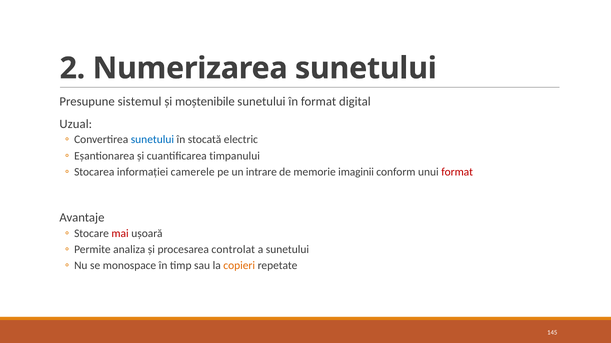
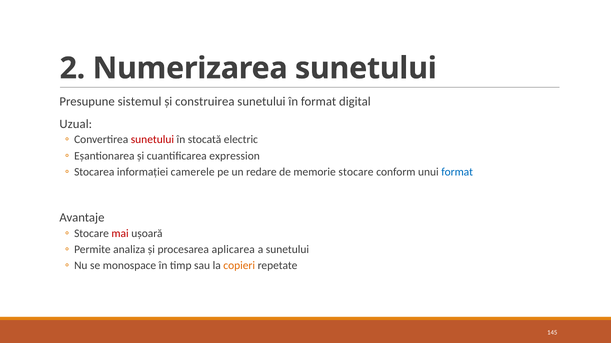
moștenibile: moștenibile -> construirea
sunetului at (152, 140) colour: blue -> red
timpanului: timpanului -> expression
intrare: intrare -> redare
memorie imaginii: imaginii -> stocare
format at (457, 172) colour: red -> blue
controlat: controlat -> aplicarea
